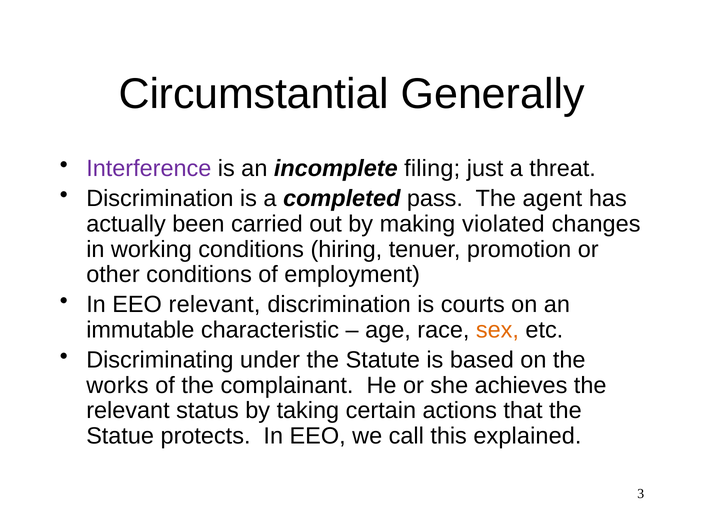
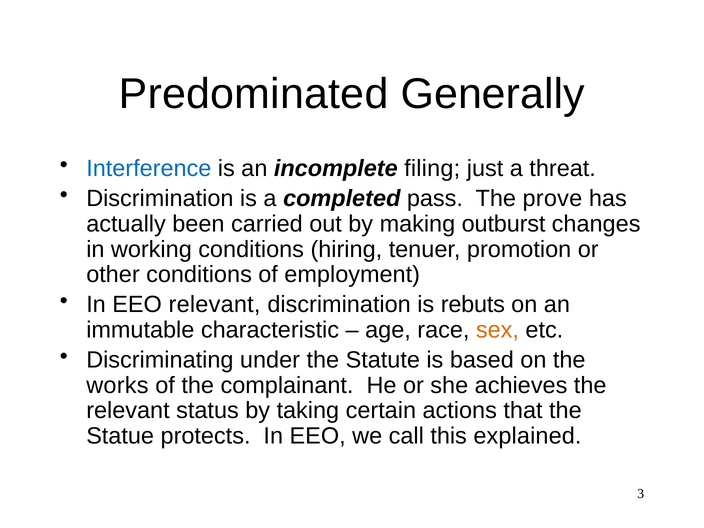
Circumstantial: Circumstantial -> Predominated
Interference colour: purple -> blue
agent: agent -> prove
violated: violated -> outburst
courts: courts -> rebuts
